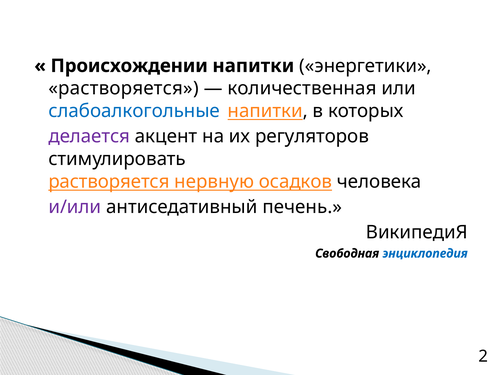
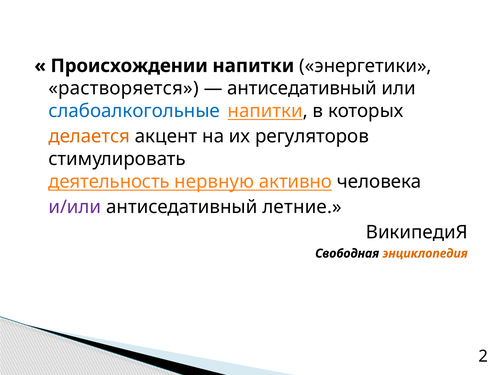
количественная at (302, 88): количественная -> антиседативный
делается colour: purple -> orange
растворяется at (109, 181): растворяется -> деятельность
осадков: осадков -> активно
печень: печень -> летние
энциклопедия colour: blue -> orange
